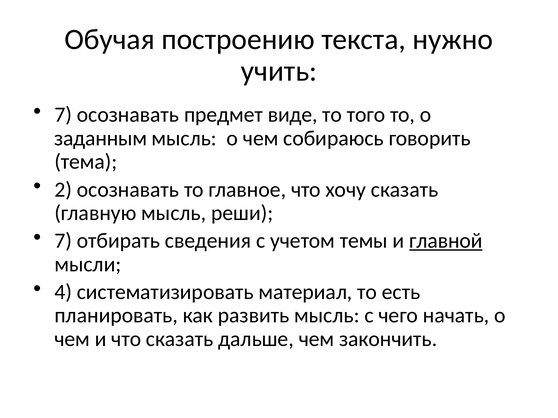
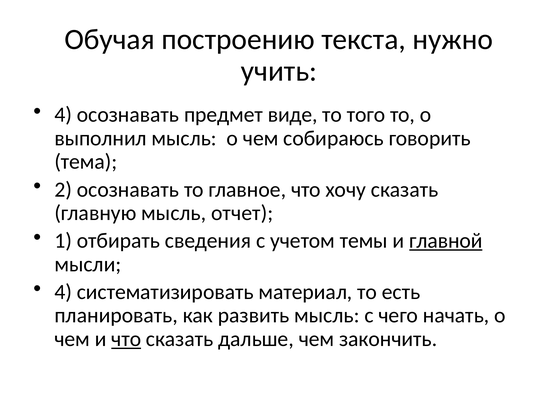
7 at (63, 115): 7 -> 4
заданным: заданным -> выполнил
реши: реши -> отчет
7 at (63, 241): 7 -> 1
что at (126, 339) underline: none -> present
